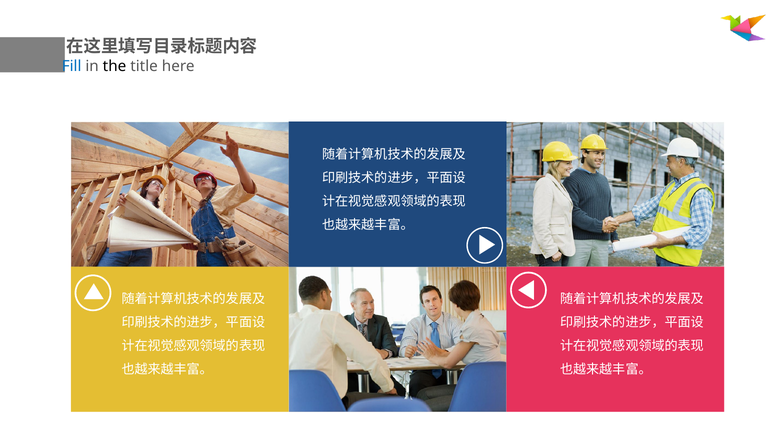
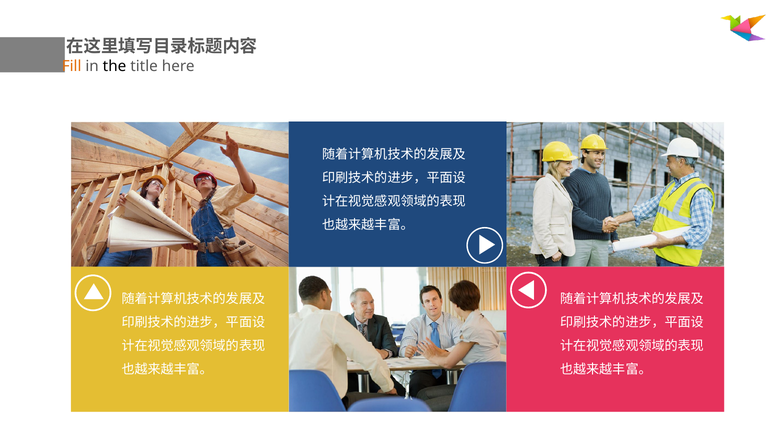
Fill colour: blue -> orange
